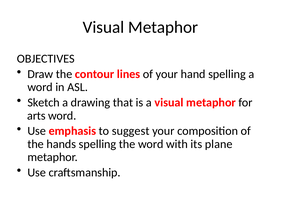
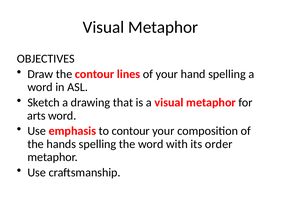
to suggest: suggest -> contour
plane: plane -> order
